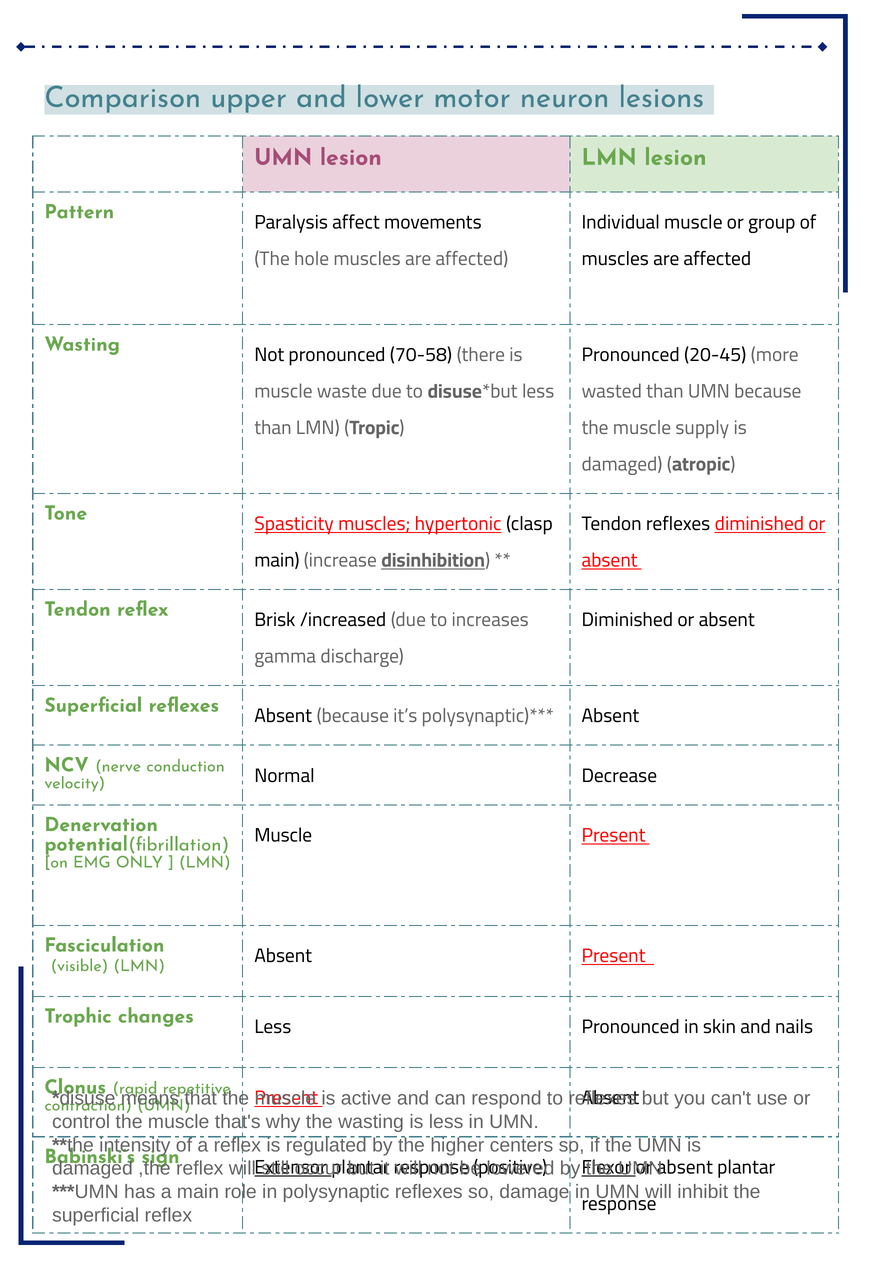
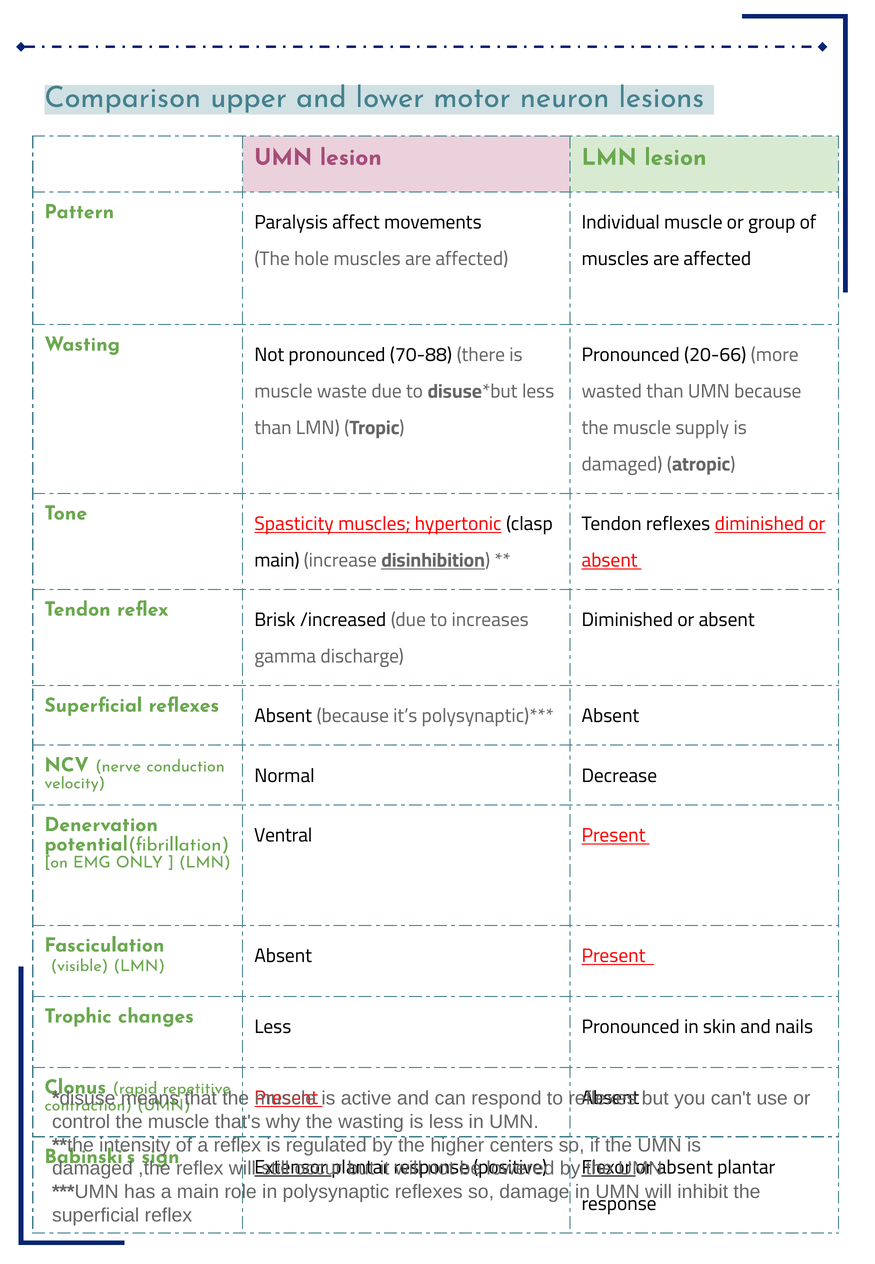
70-58: 70-58 -> 70-88
20-45: 20-45 -> 20-66
Muscle at (283, 835): Muscle -> Ventral
